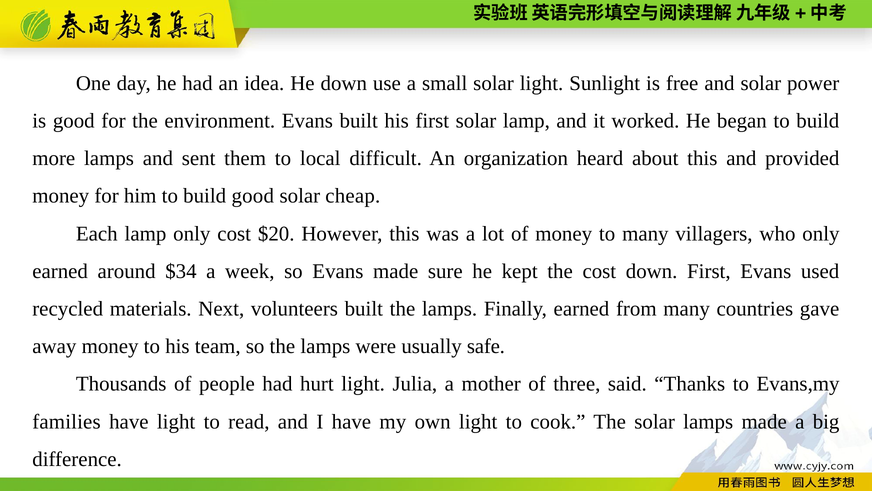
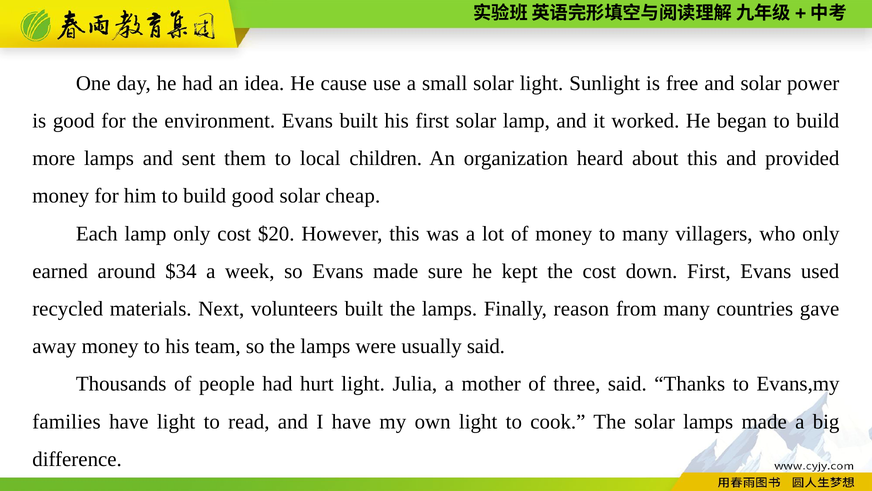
He down: down -> cause
difficult: difficult -> children
Finally earned: earned -> reason
usually safe: safe -> said
